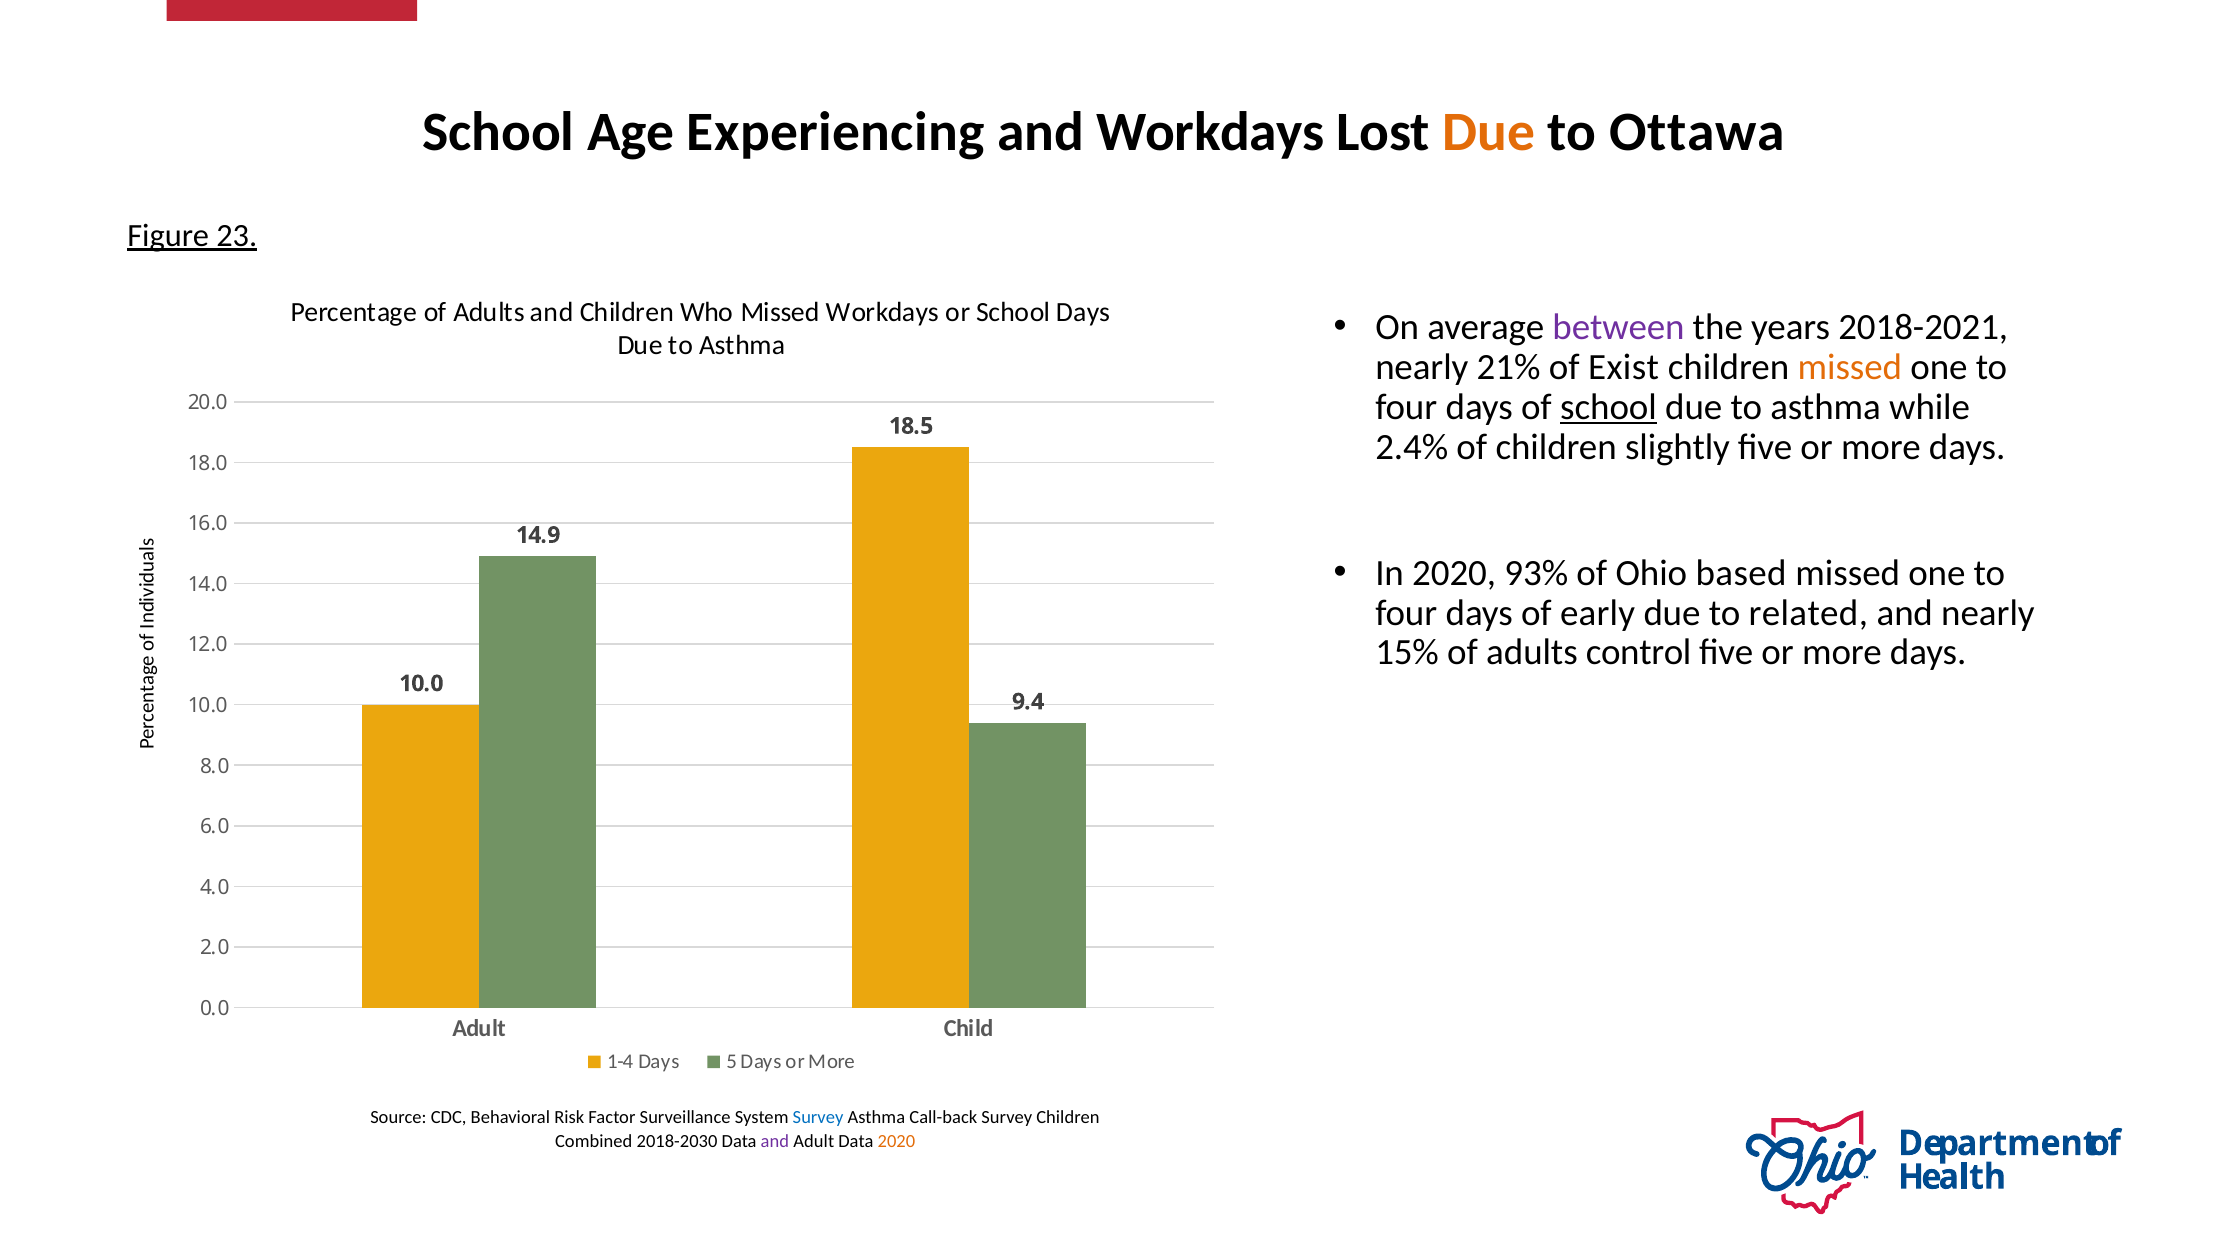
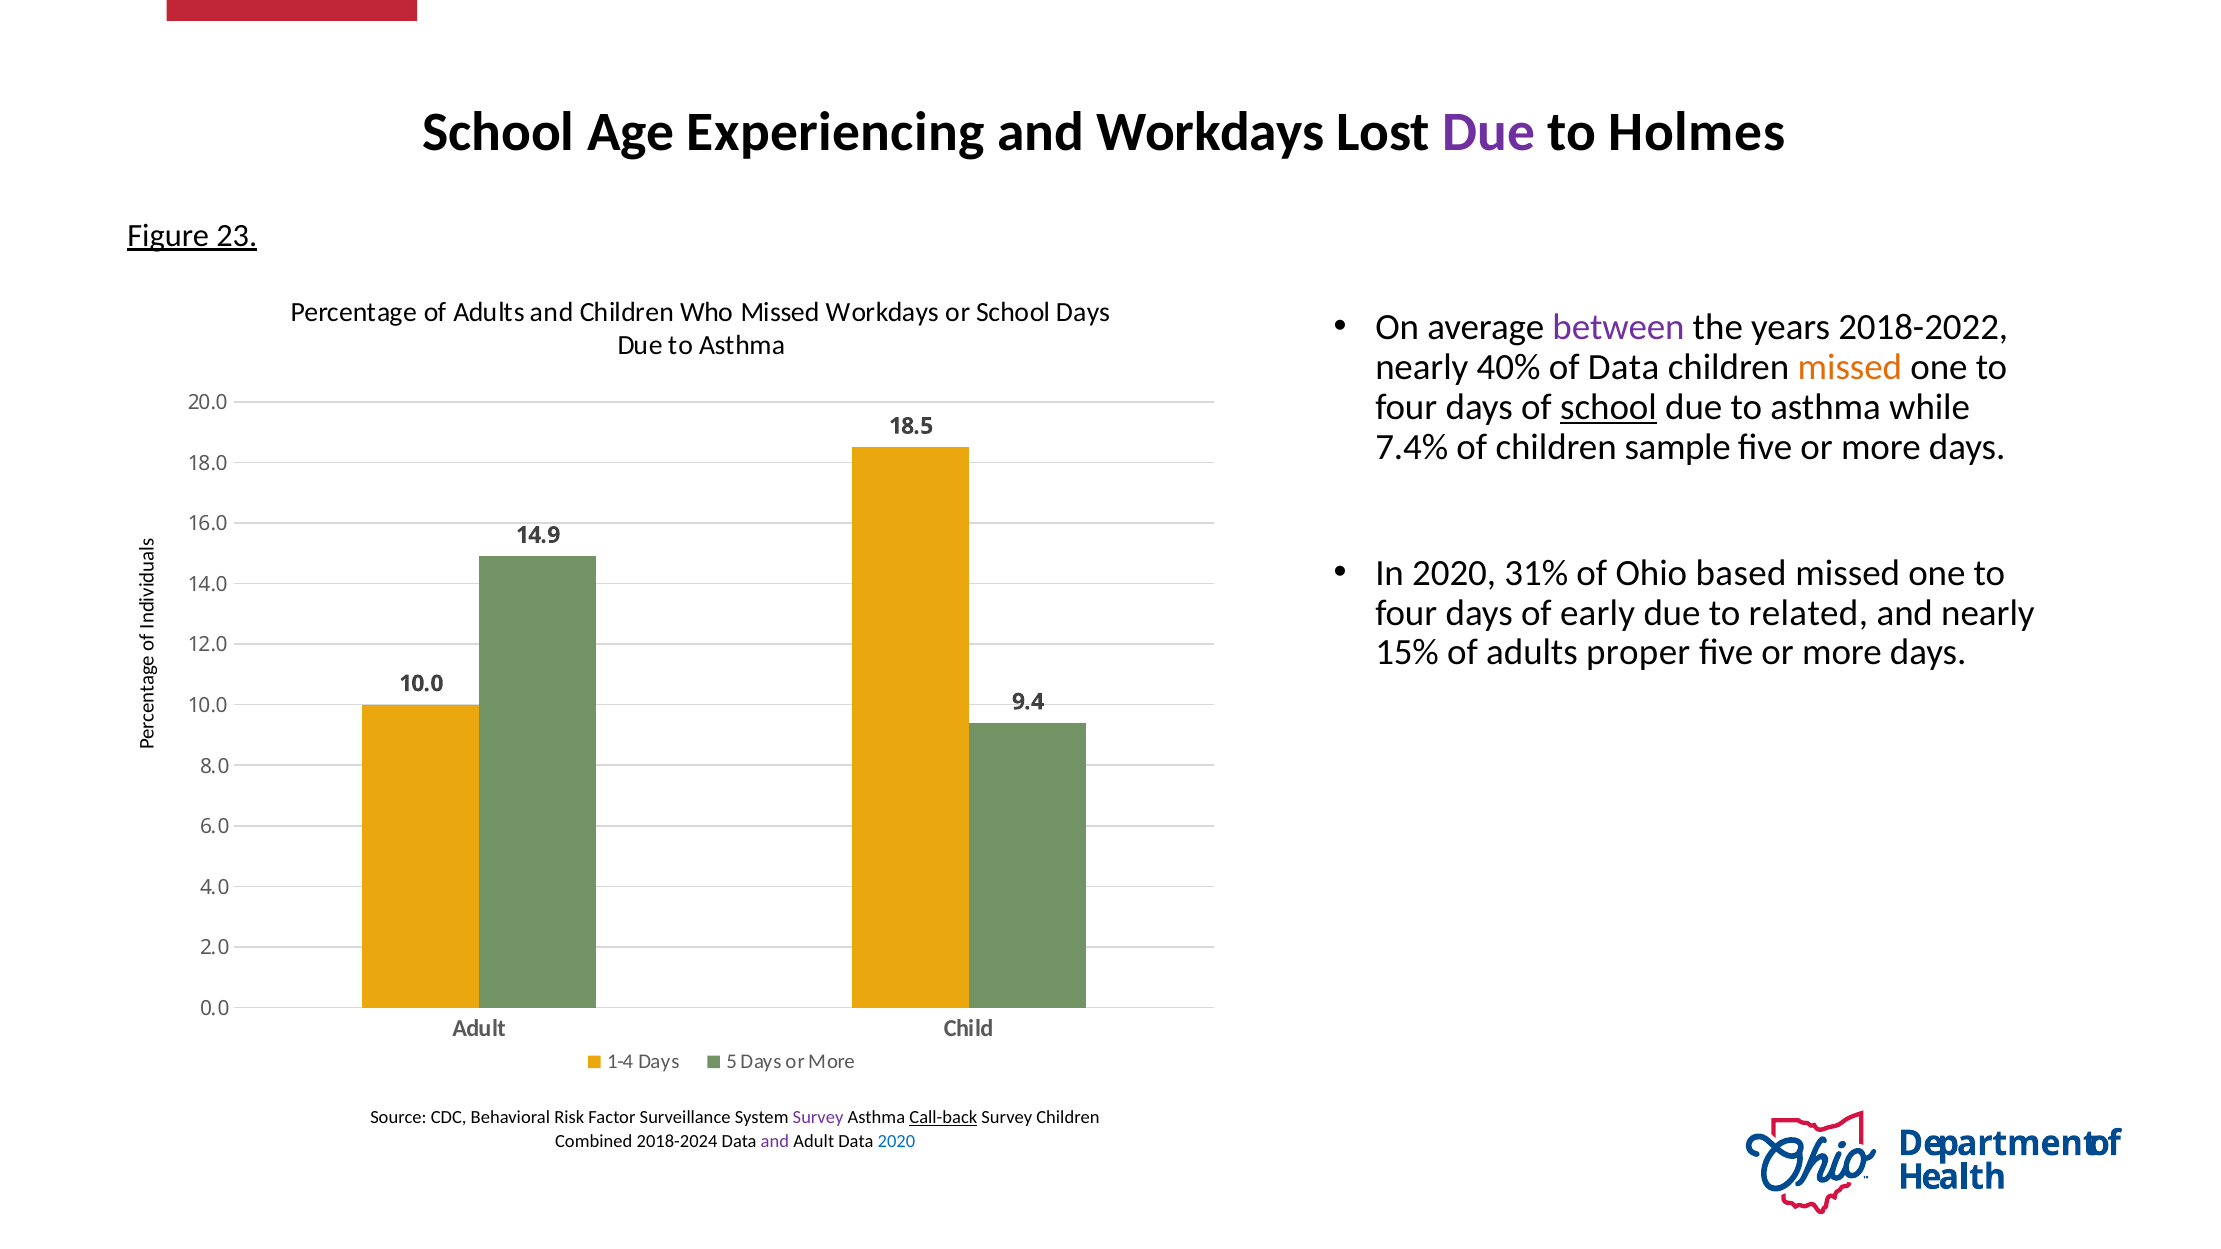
Due at (1489, 132) colour: orange -> purple
Ottawa: Ottawa -> Holmes
2018-2021: 2018-2021 -> 2018-2022
21%: 21% -> 40%
of Exist: Exist -> Data
2.4%: 2.4% -> 7.4%
slightly: slightly -> sample
93%: 93% -> 31%
control: control -> proper
Survey at (818, 1118) colour: blue -> purple
Call-back underline: none -> present
2018-2030: 2018-2030 -> 2018-2024
2020 at (896, 1141) colour: orange -> blue
